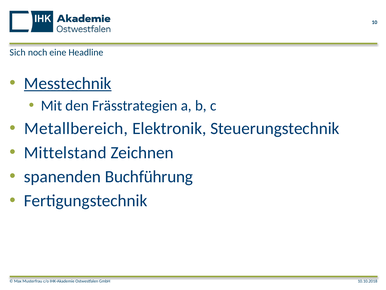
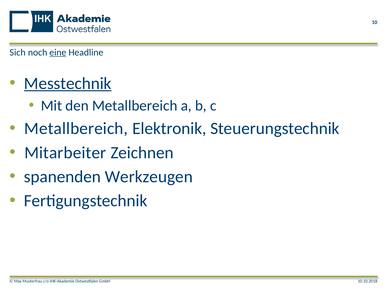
eine underline: none -> present
den Frässtrategien: Frässtrategien -> Metallbereich
Mittelstand: Mittelstand -> Mitarbeiter
Buchführung: Buchführung -> Werkzeugen
